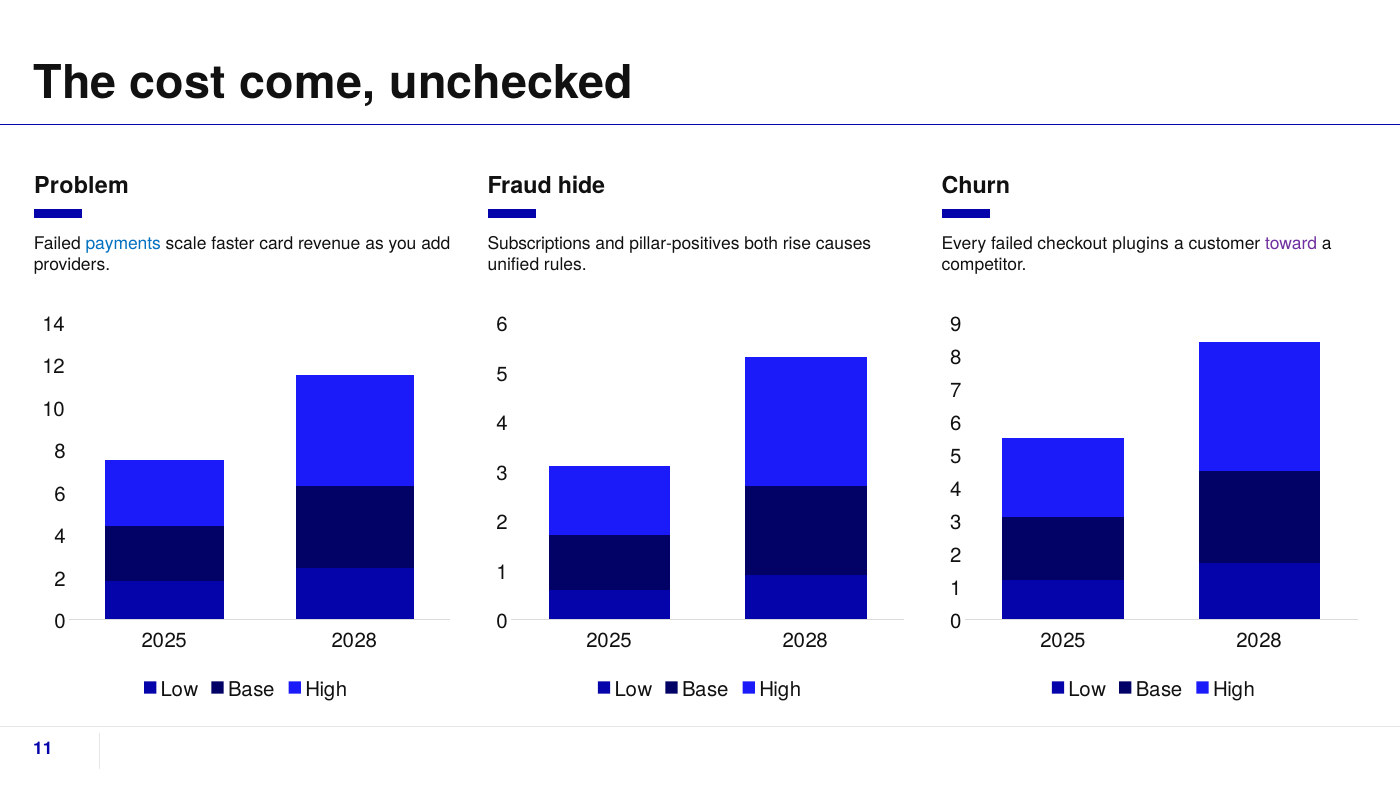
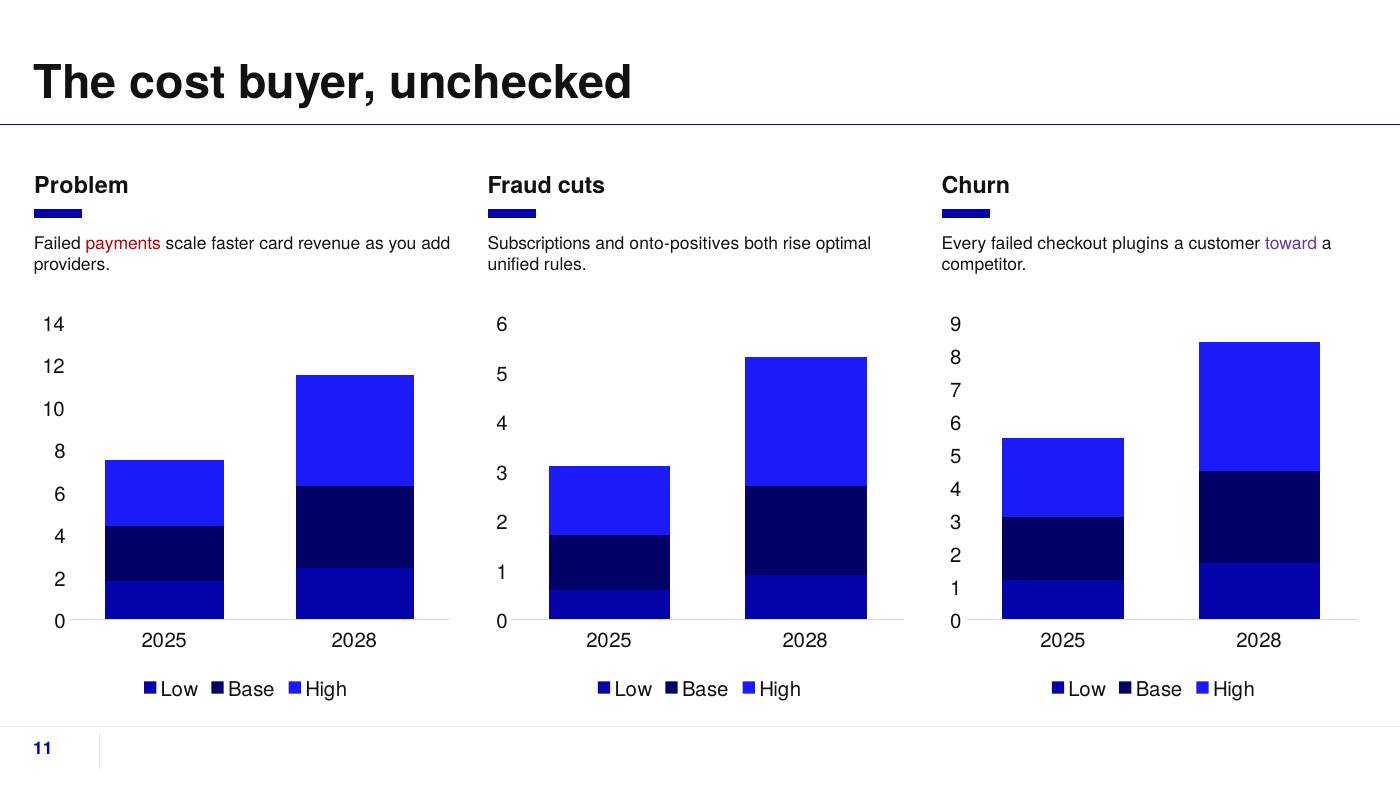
come: come -> buyer
hide: hide -> cuts
payments colour: blue -> red
pillar-positives: pillar-positives -> onto-positives
causes: causes -> optimal
